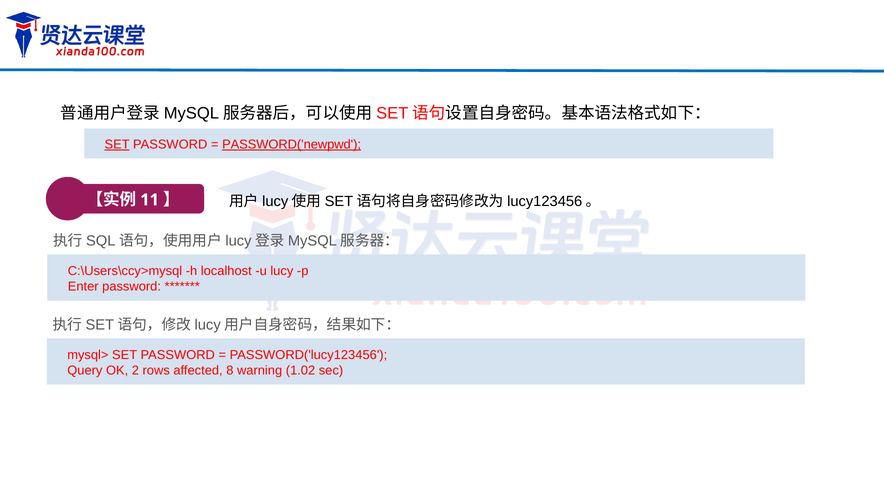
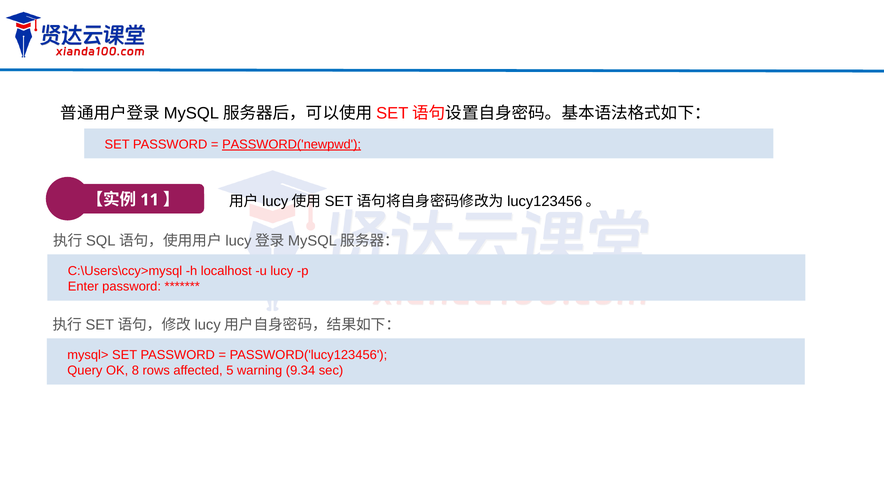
SET at (117, 145) underline: present -> none
2: 2 -> 8
8: 8 -> 5
1.02: 1.02 -> 9.34
